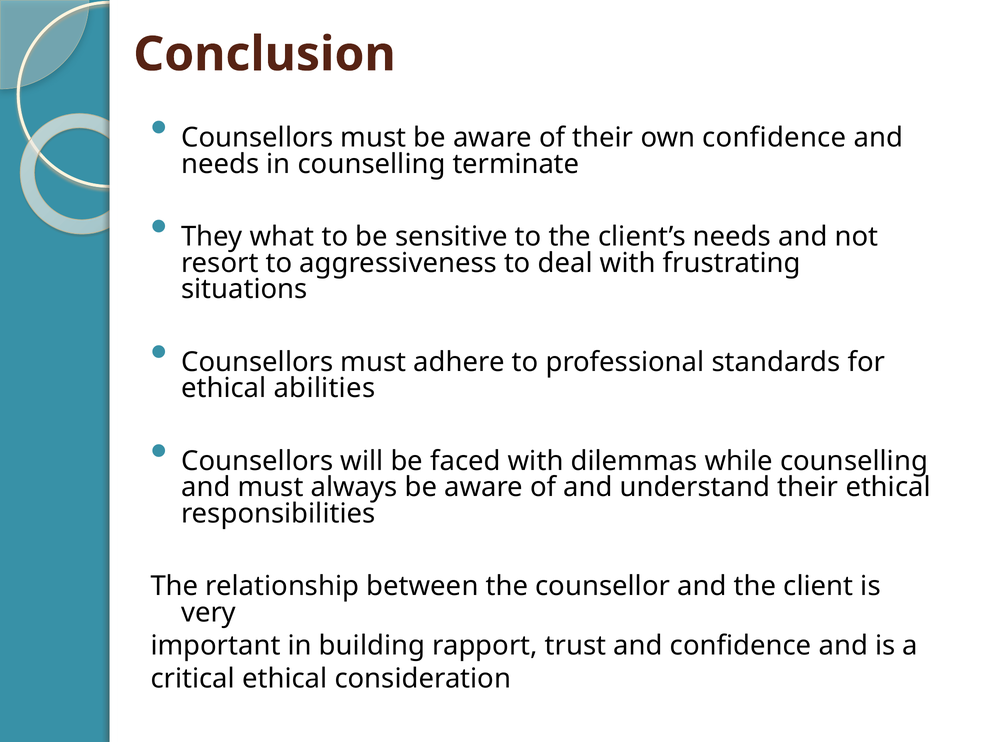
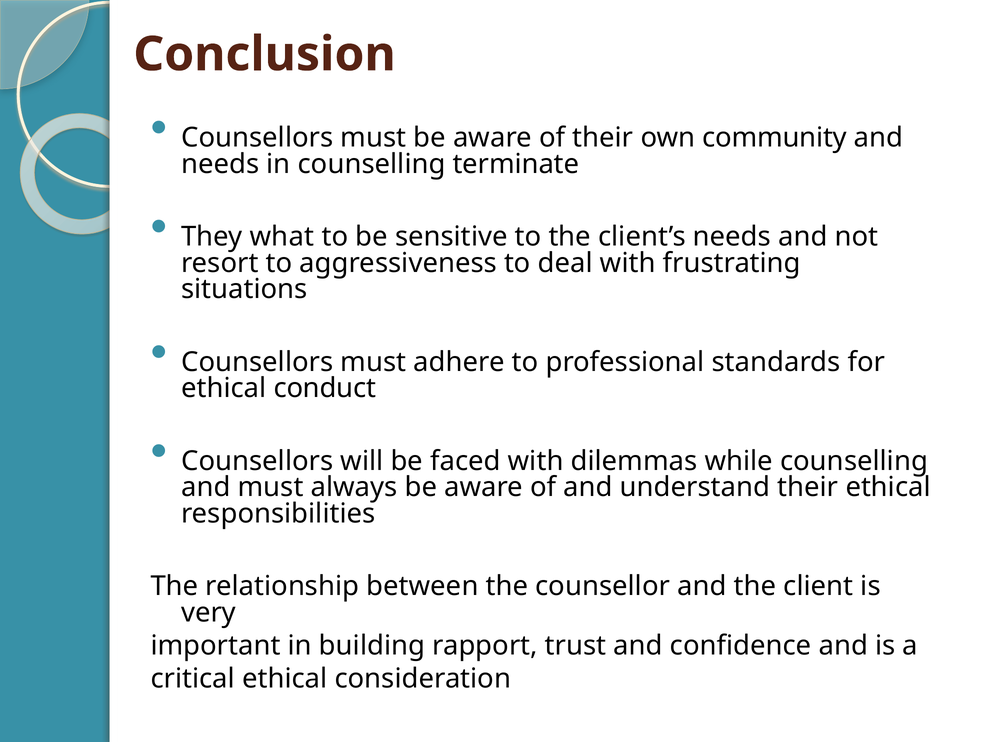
own confidence: confidence -> community
abilities: abilities -> conduct
